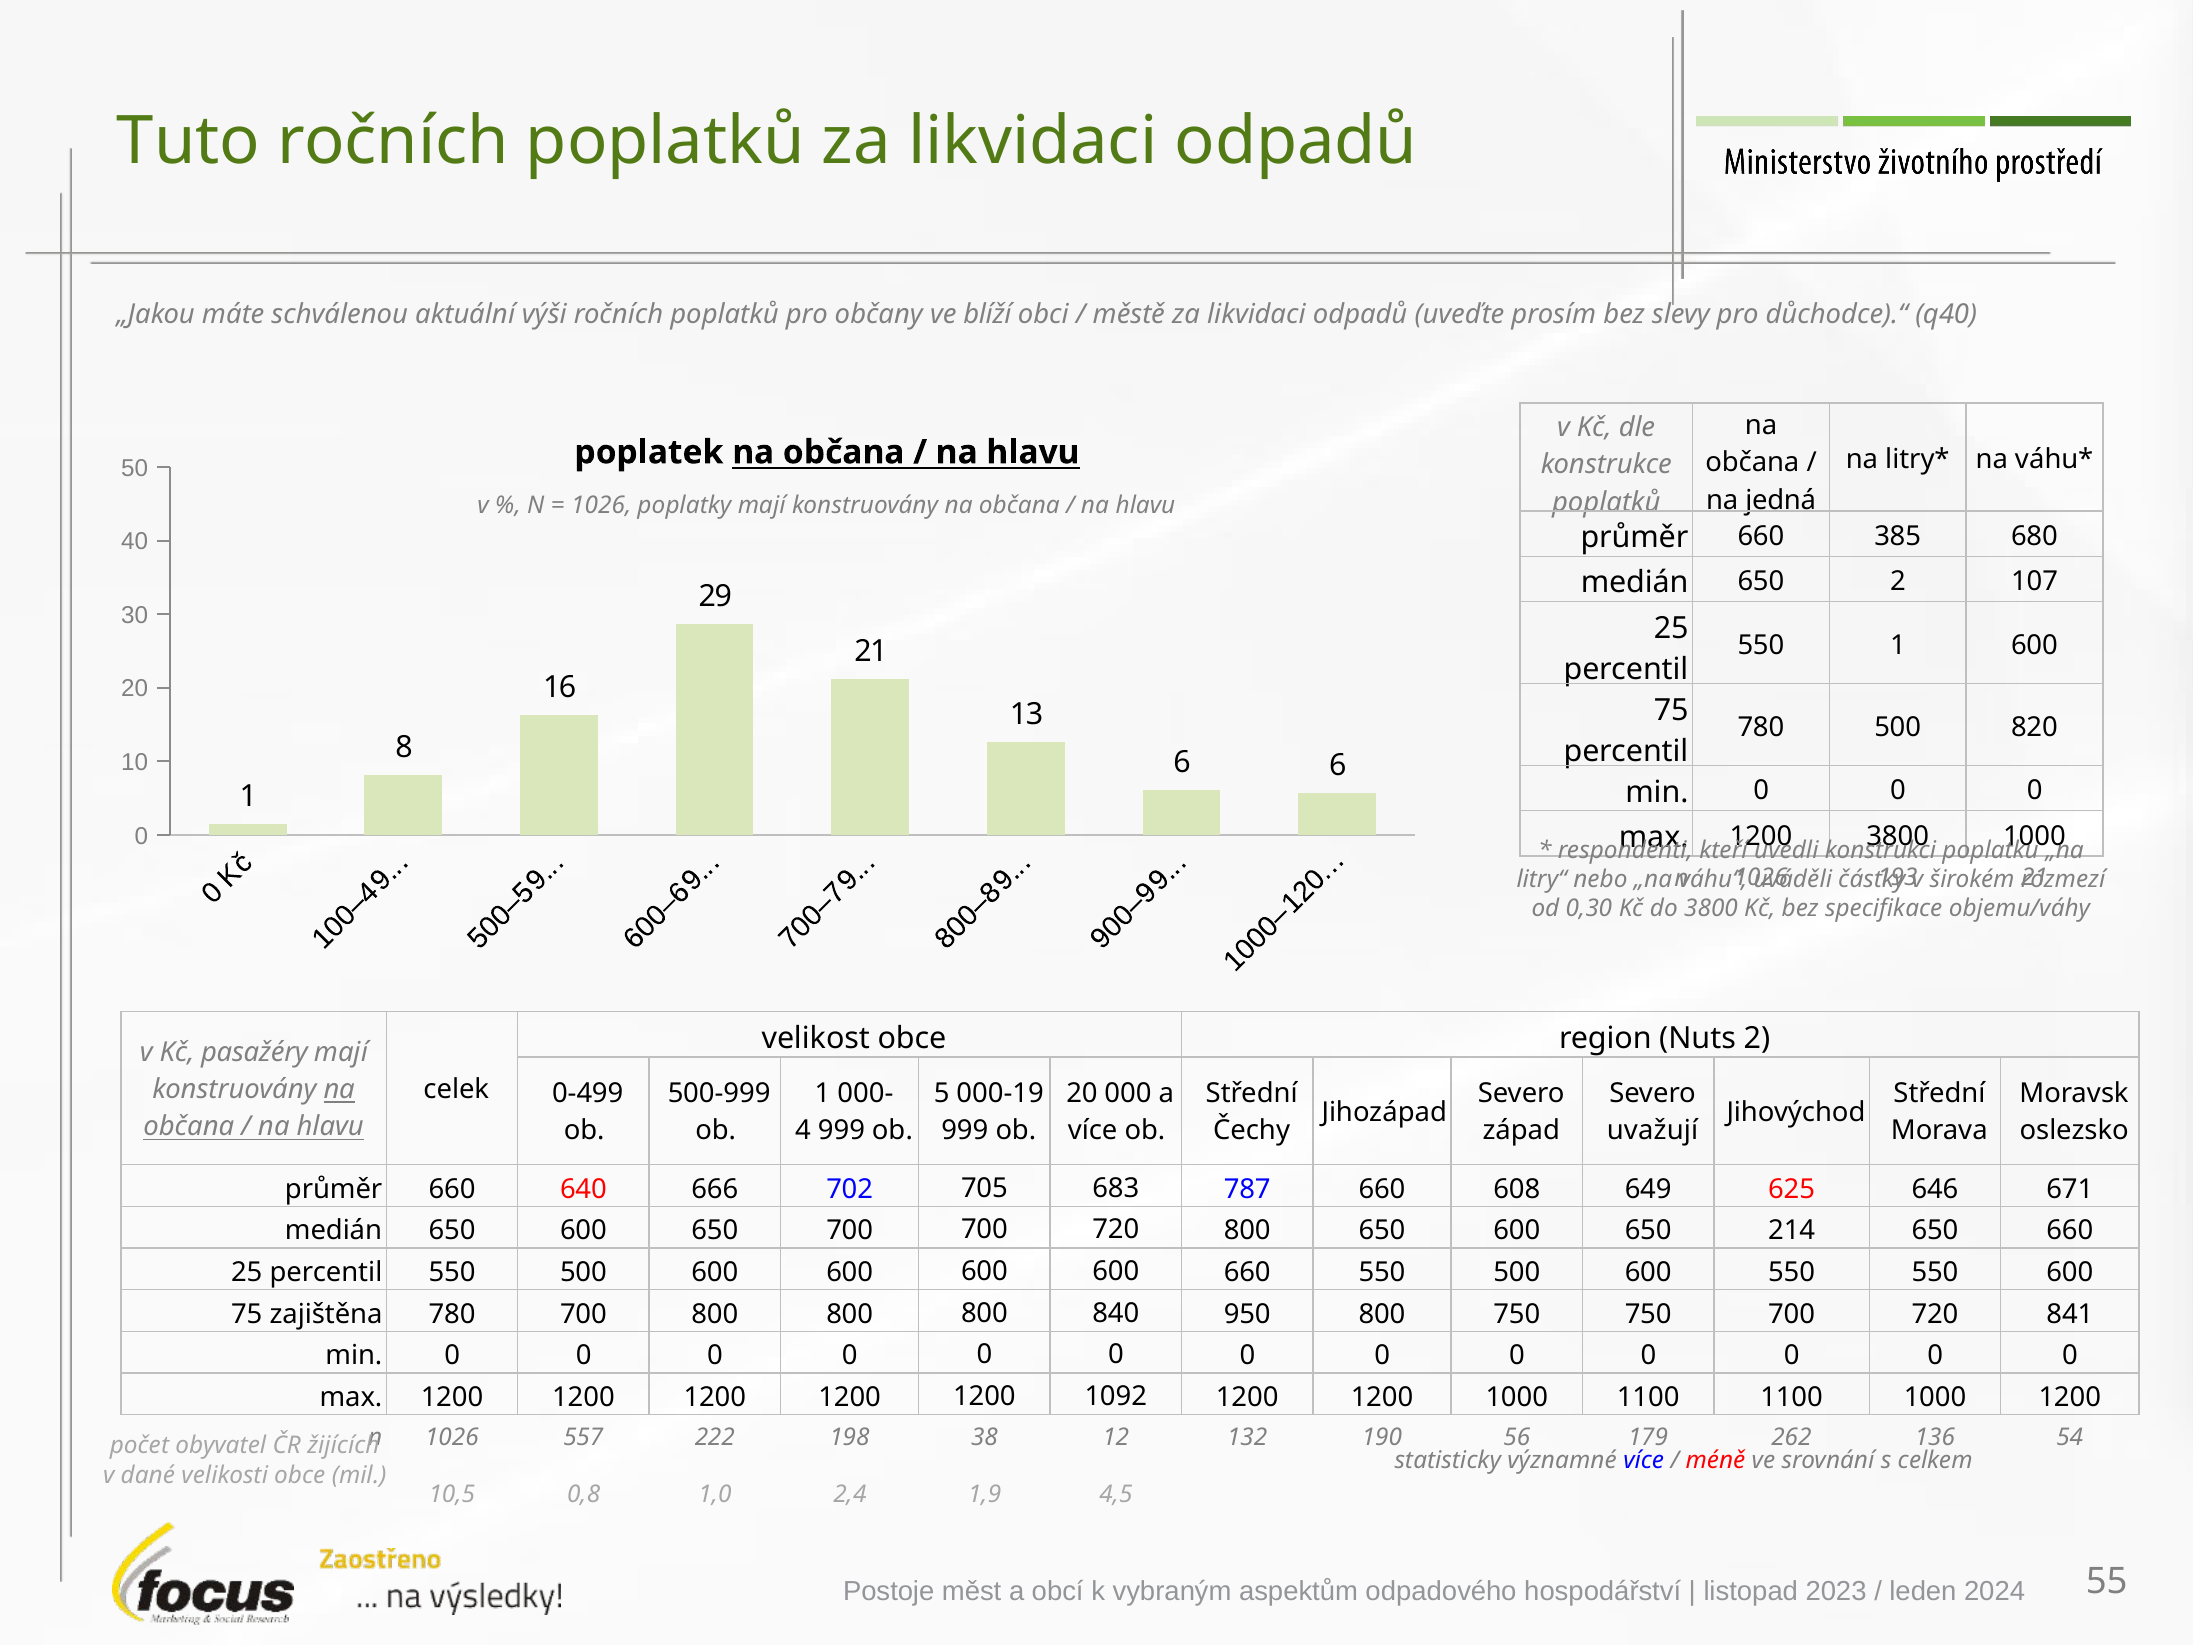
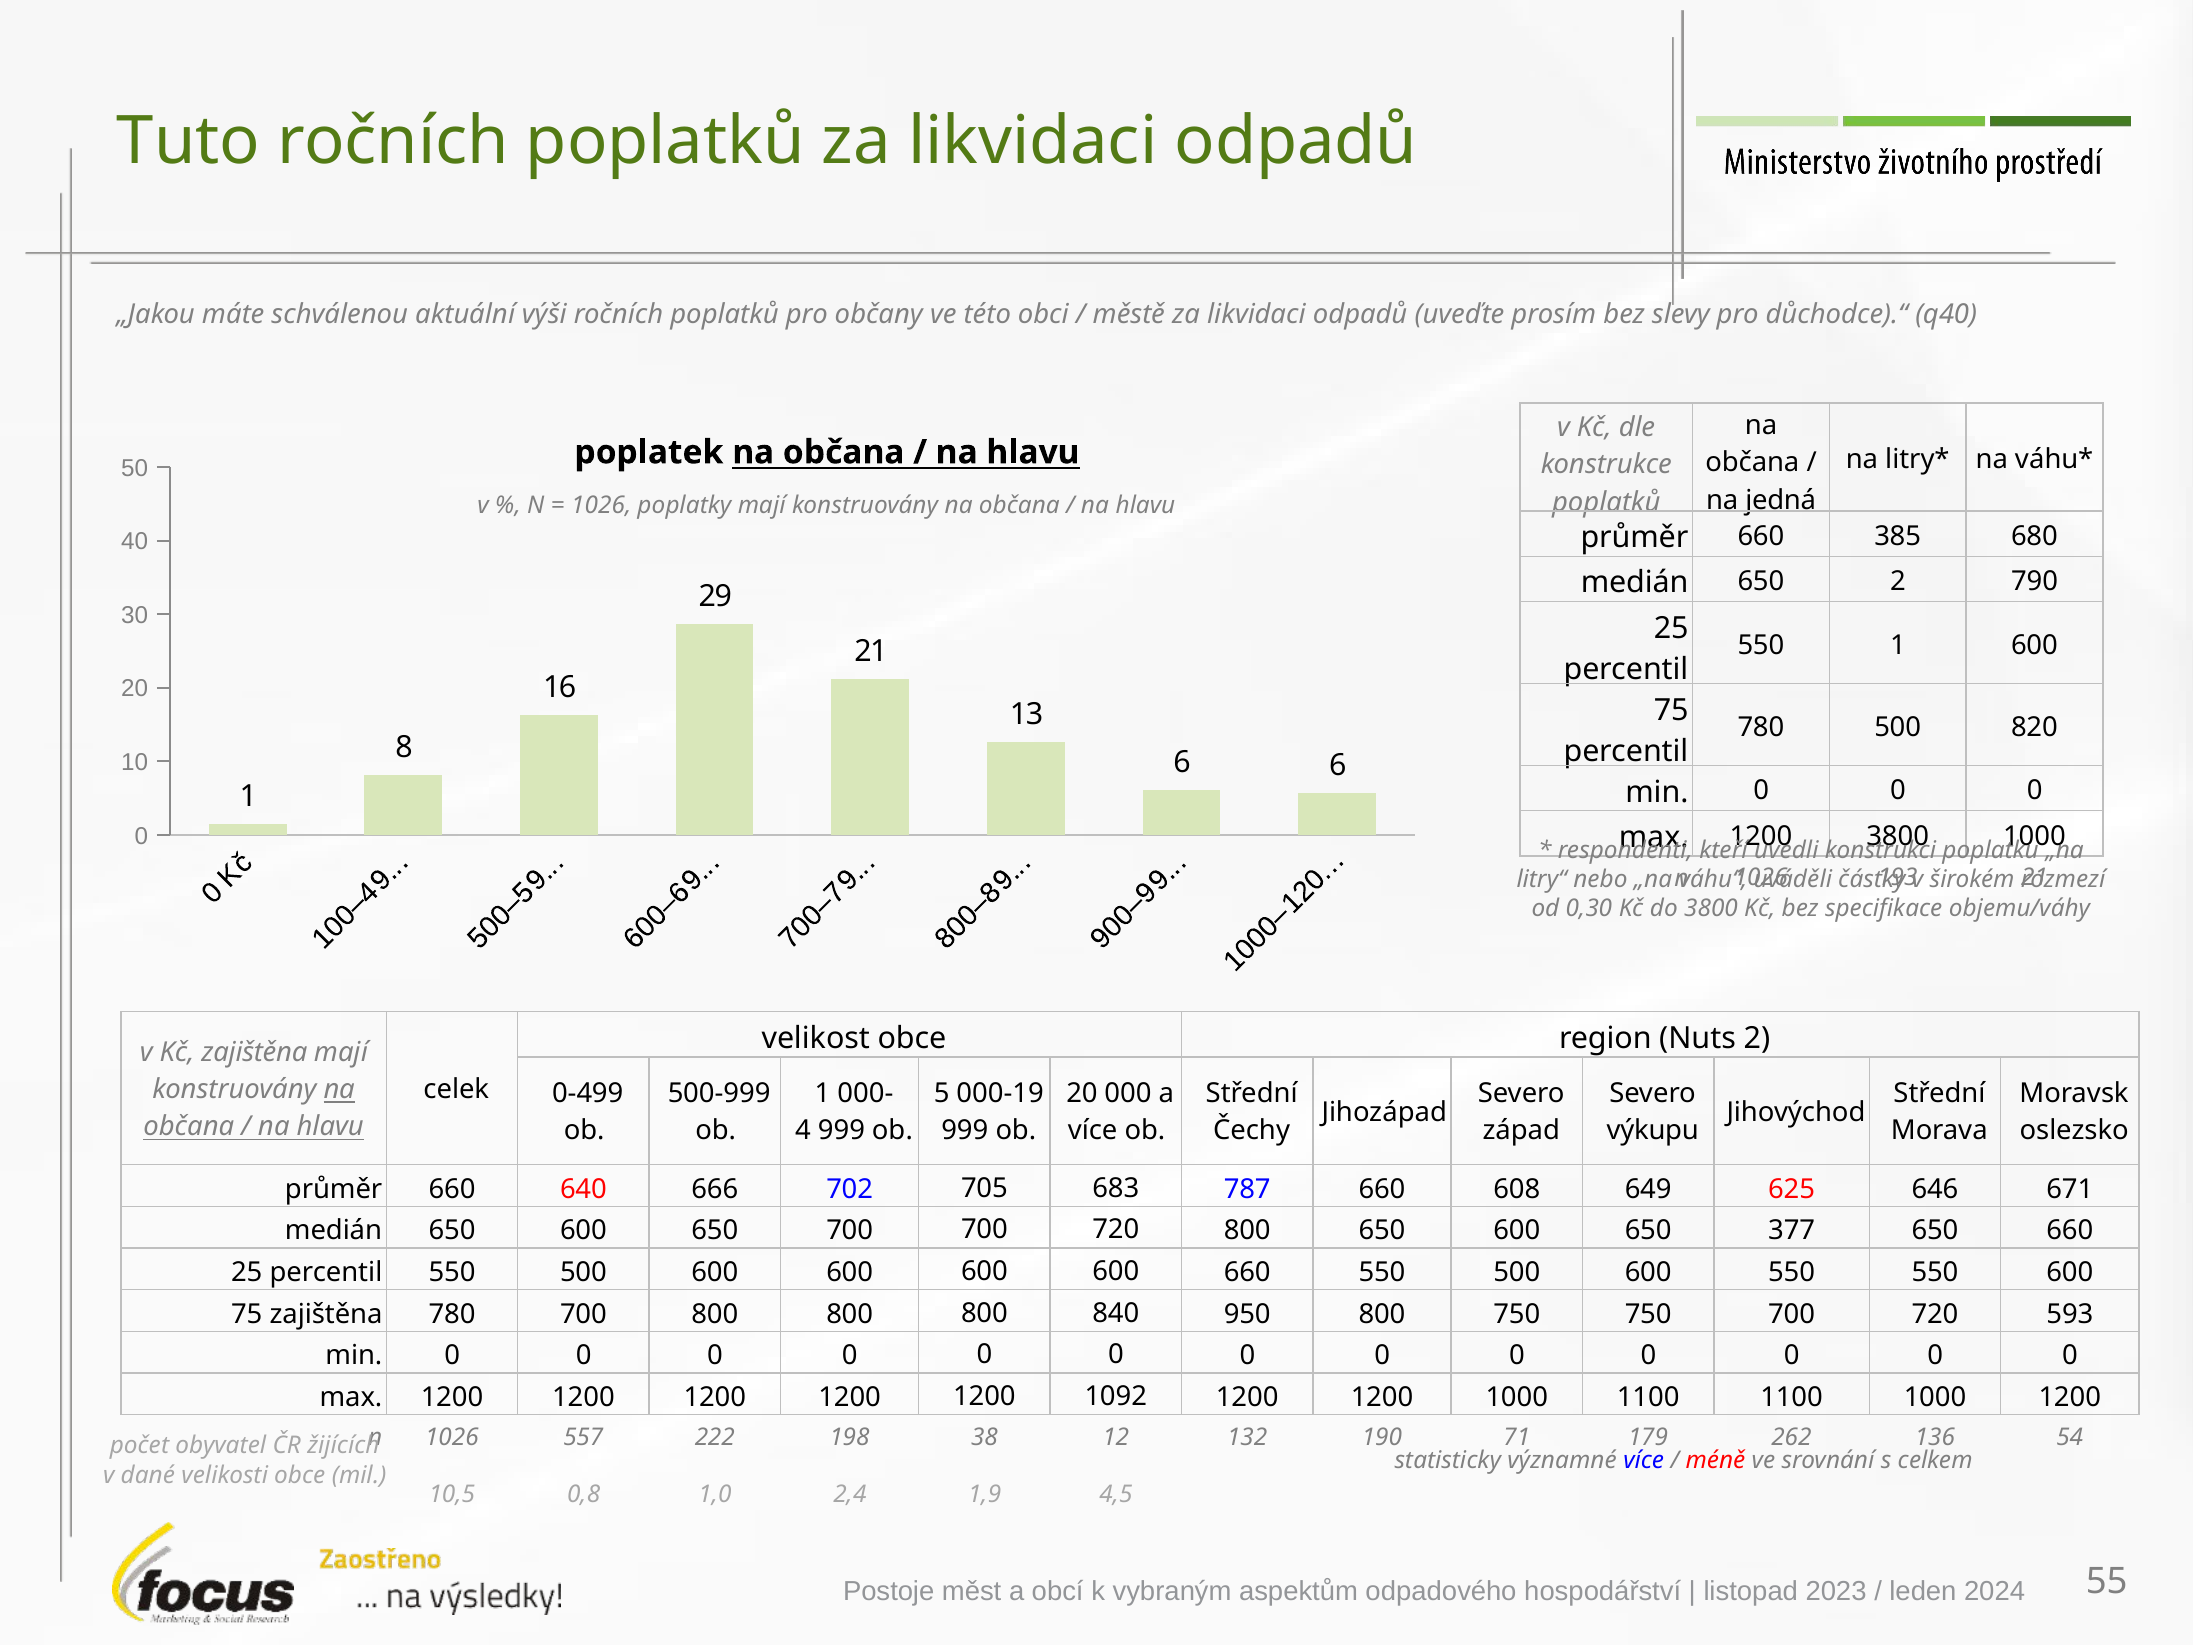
blíží: blíží -> této
107: 107 -> 790
Kč pasažéry: pasažéry -> zajištěna
uvažují: uvažují -> výkupu
214: 214 -> 377
841: 841 -> 593
56: 56 -> 71
